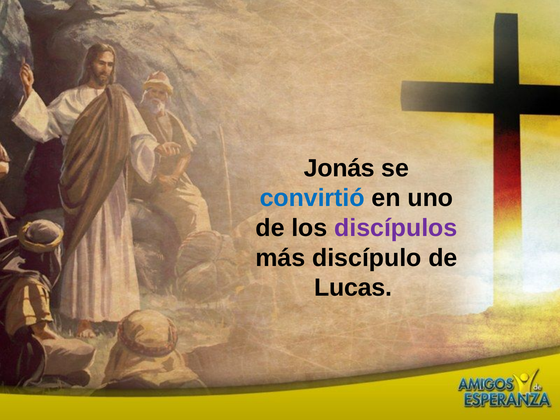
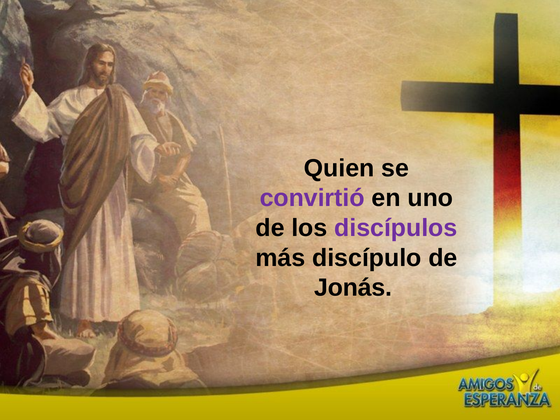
Jonás: Jonás -> Quien
convirtió colour: blue -> purple
Lucas: Lucas -> Jonás
